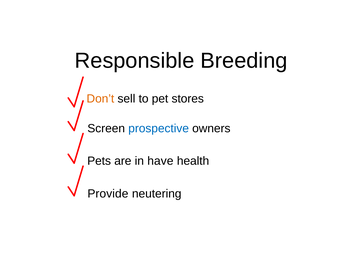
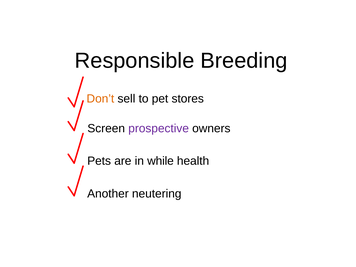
prospective colour: blue -> purple
have: have -> while
Provide: Provide -> Another
